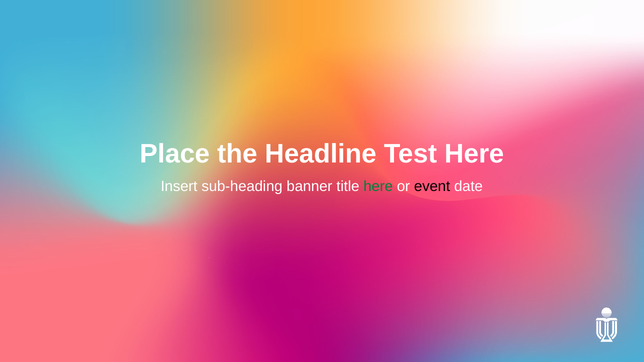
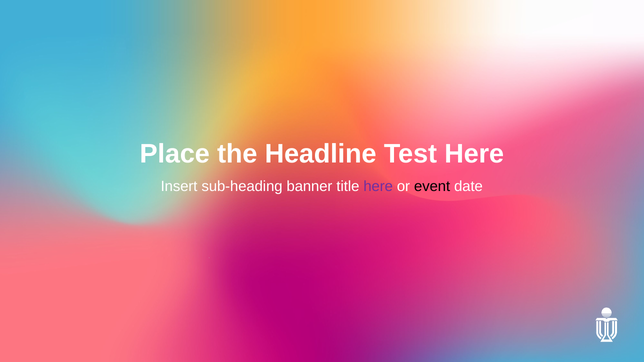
here at (378, 187) colour: green -> purple
